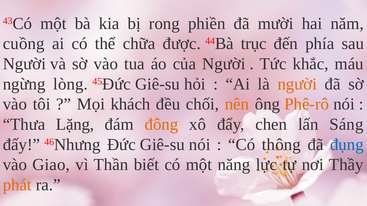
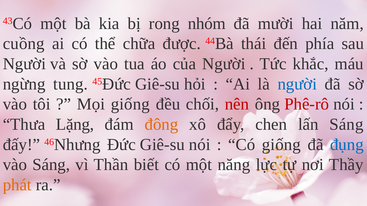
phiền: phiền -> nhóm
trục: trục -> thái
lòng: lòng -> tung
người at (297, 84) colour: orange -> blue
Mọi khách: khách -> giống
nên colour: orange -> red
Phê-rô colour: orange -> red
Có thông: thông -> giống
vào Giao: Giao -> Sáng
